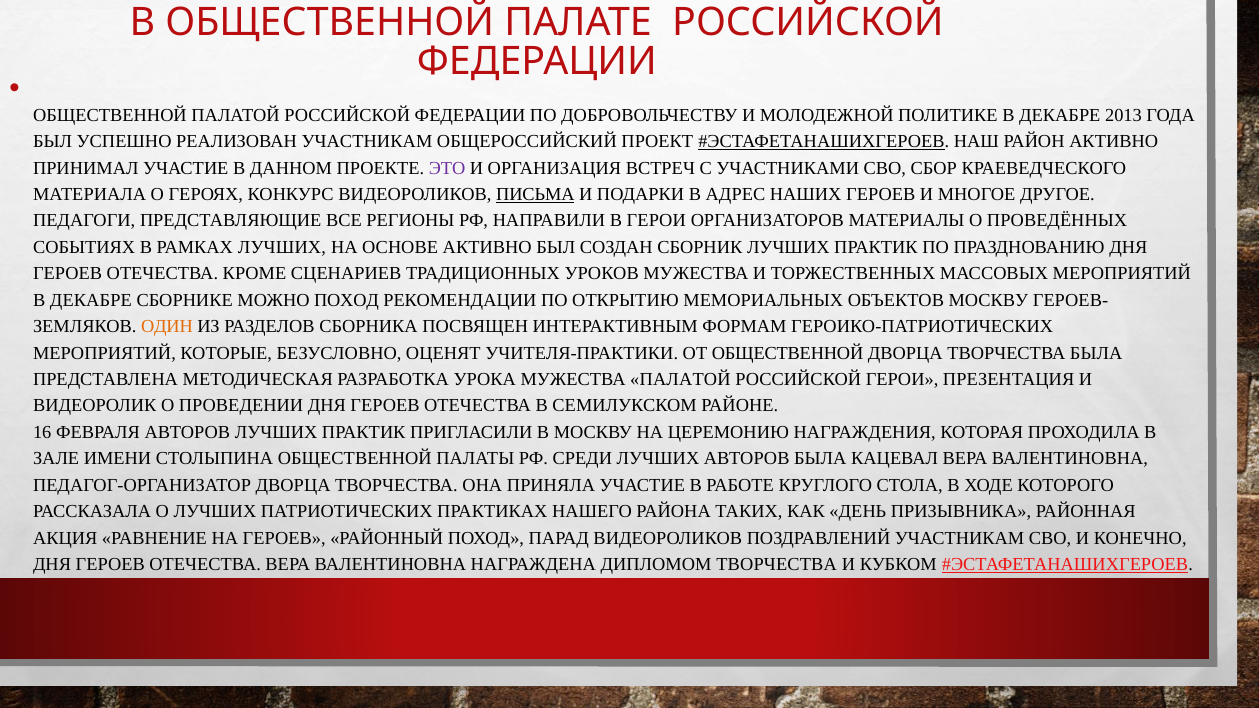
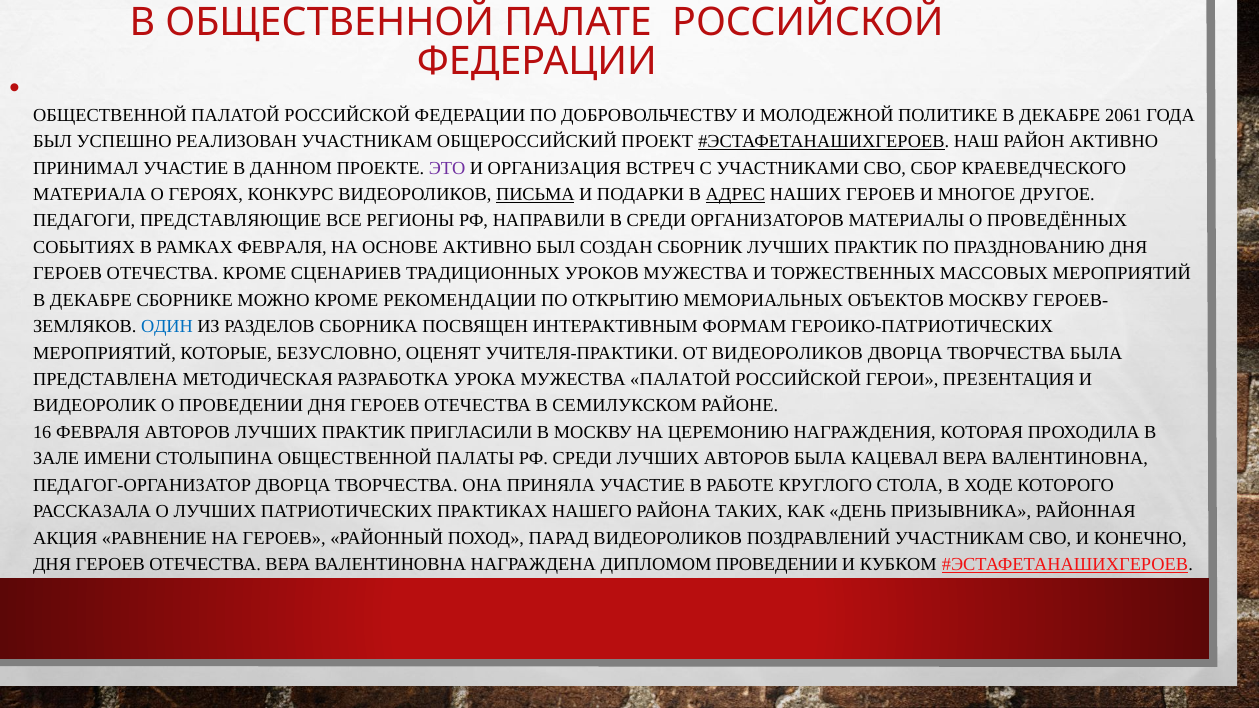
2013: 2013 -> 2061
АДРЕС underline: none -> present
В ГЕРОИ: ГЕРОИ -> СРЕДИ
РАМКАХ ЛУЧШИХ: ЛУЧШИХ -> ФЕВРАЛЯ
МОЖНО ПОХОД: ПОХОД -> КРОМЕ
ОДИН colour: orange -> blue
ОТ ОБЩЕСТВЕННОЙ: ОБЩЕСТВЕННОЙ -> ВИДЕОРОЛИКОВ
ДИПЛОМОМ ТВОРЧЕСТВА: ТВОРЧЕСТВА -> ПРОВЕДЕНИИ
